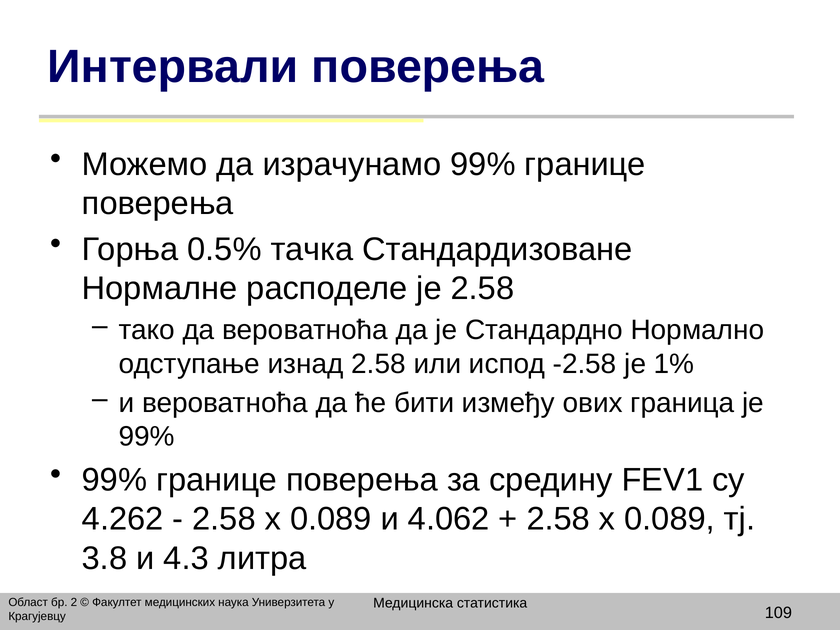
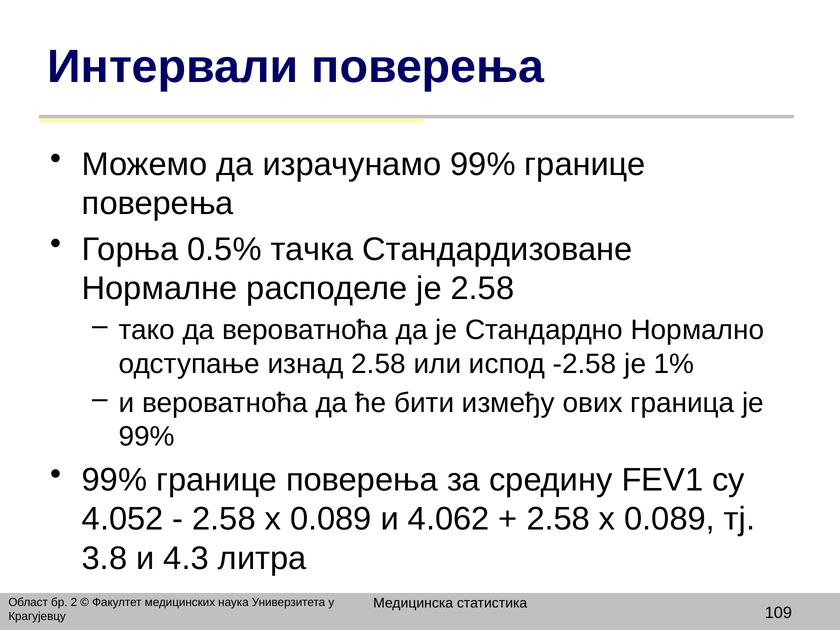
4.262: 4.262 -> 4.052
